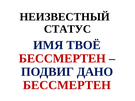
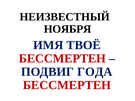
СТАТУС: СТАТУС -> НОЯБРЯ
ДАНО: ДАНО -> ГОДА
